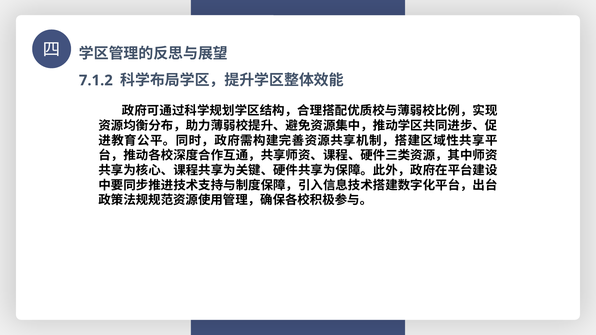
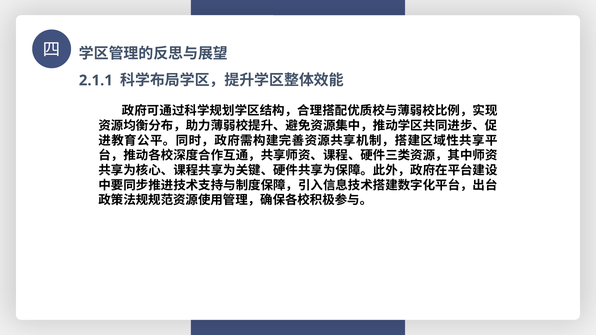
7.1.2: 7.1.2 -> 2.1.1
